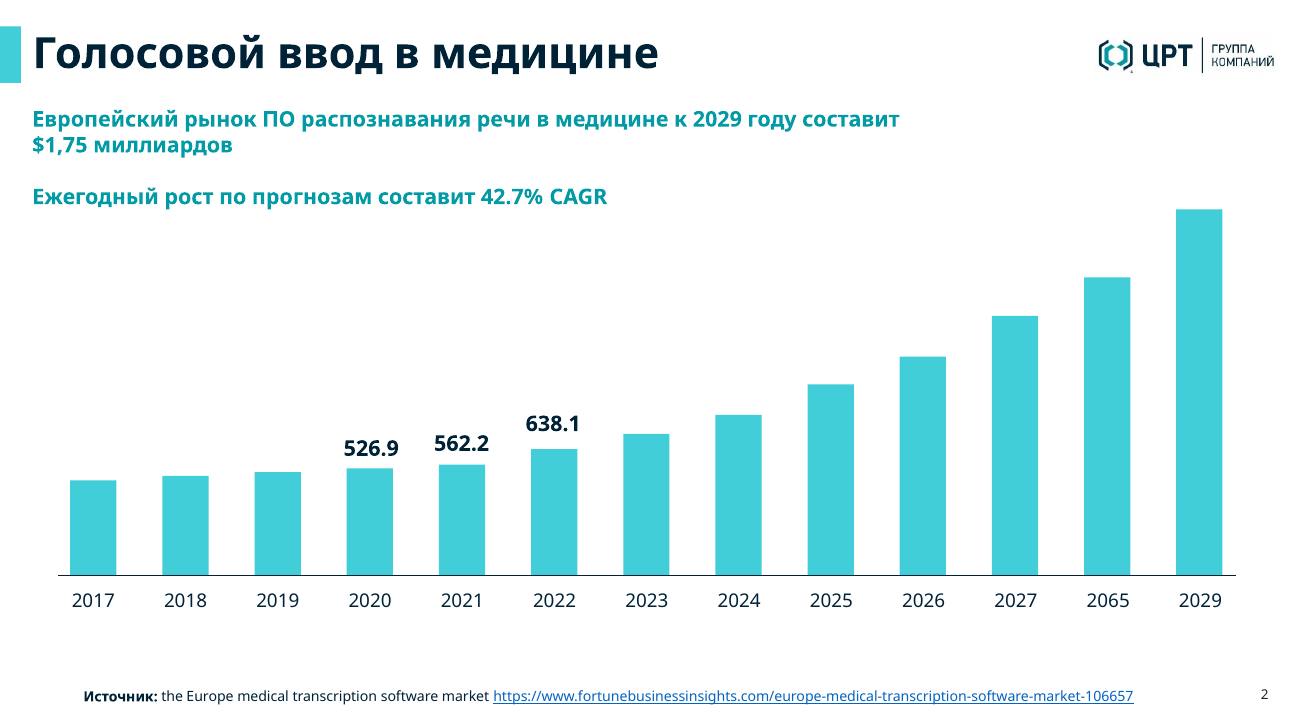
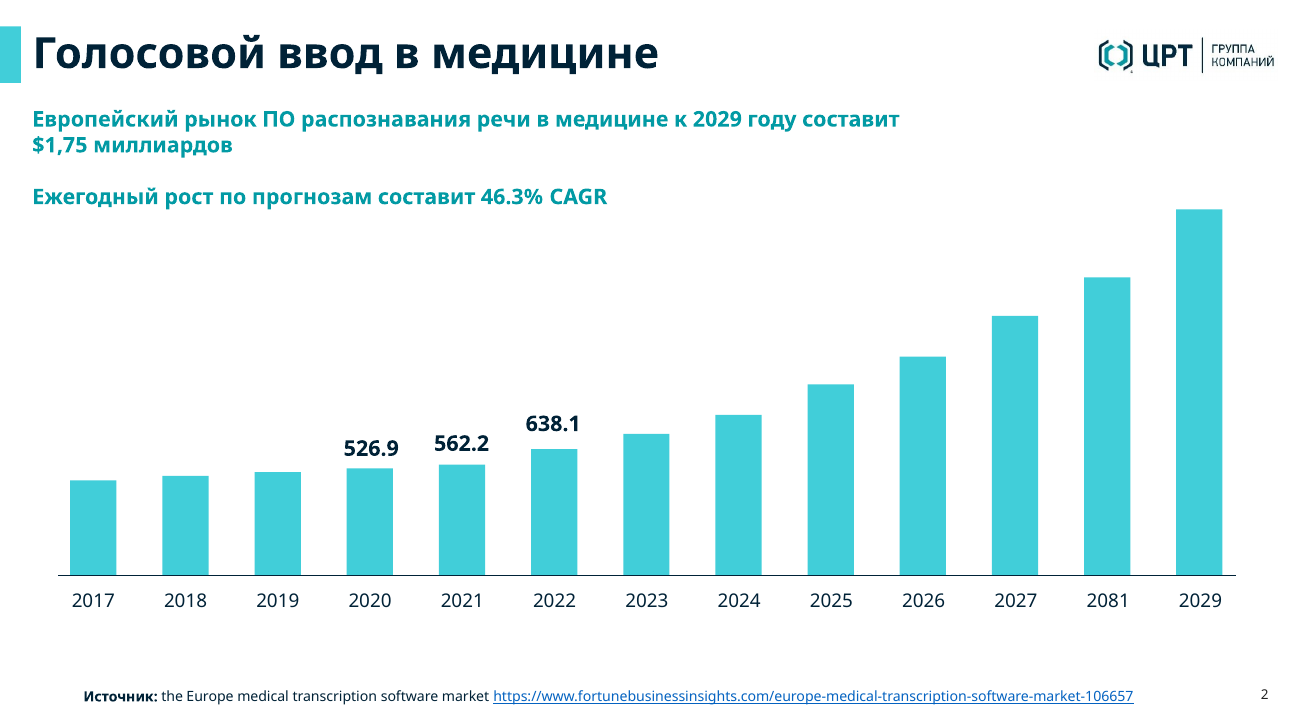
42.7%: 42.7% -> 46.3%
2065: 2065 -> 2081
